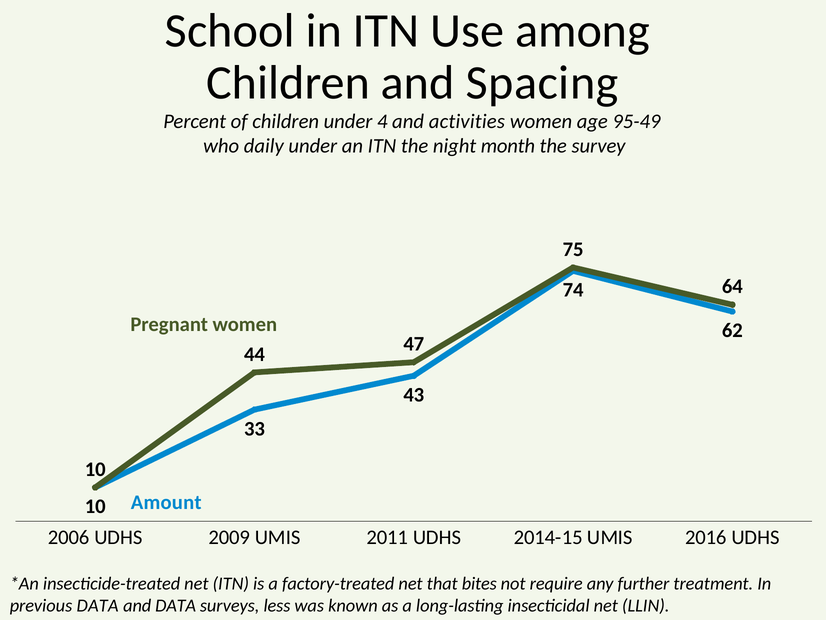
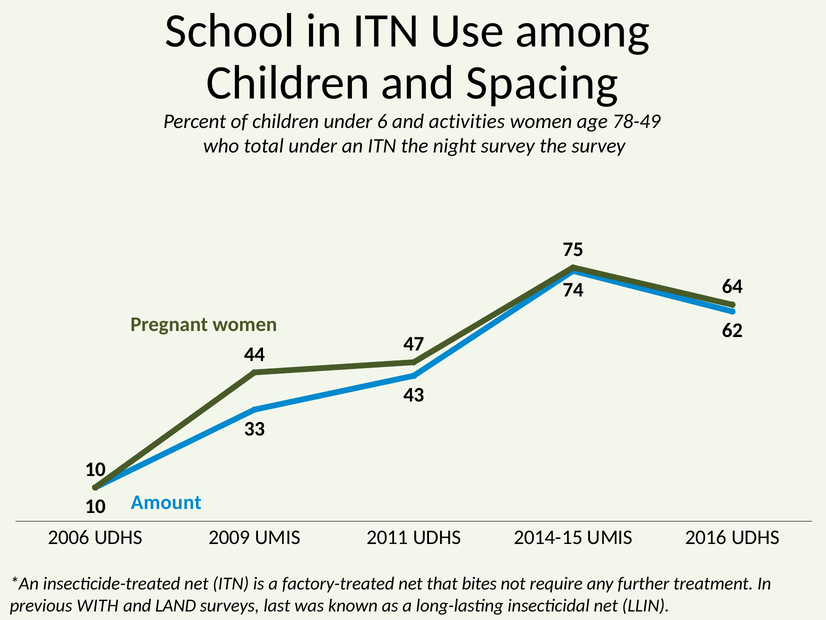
4: 4 -> 6
95-49: 95-49 -> 78-49
daily: daily -> total
night month: month -> survey
previous DATA: DATA -> WITH
and DATA: DATA -> LAND
less: less -> last
